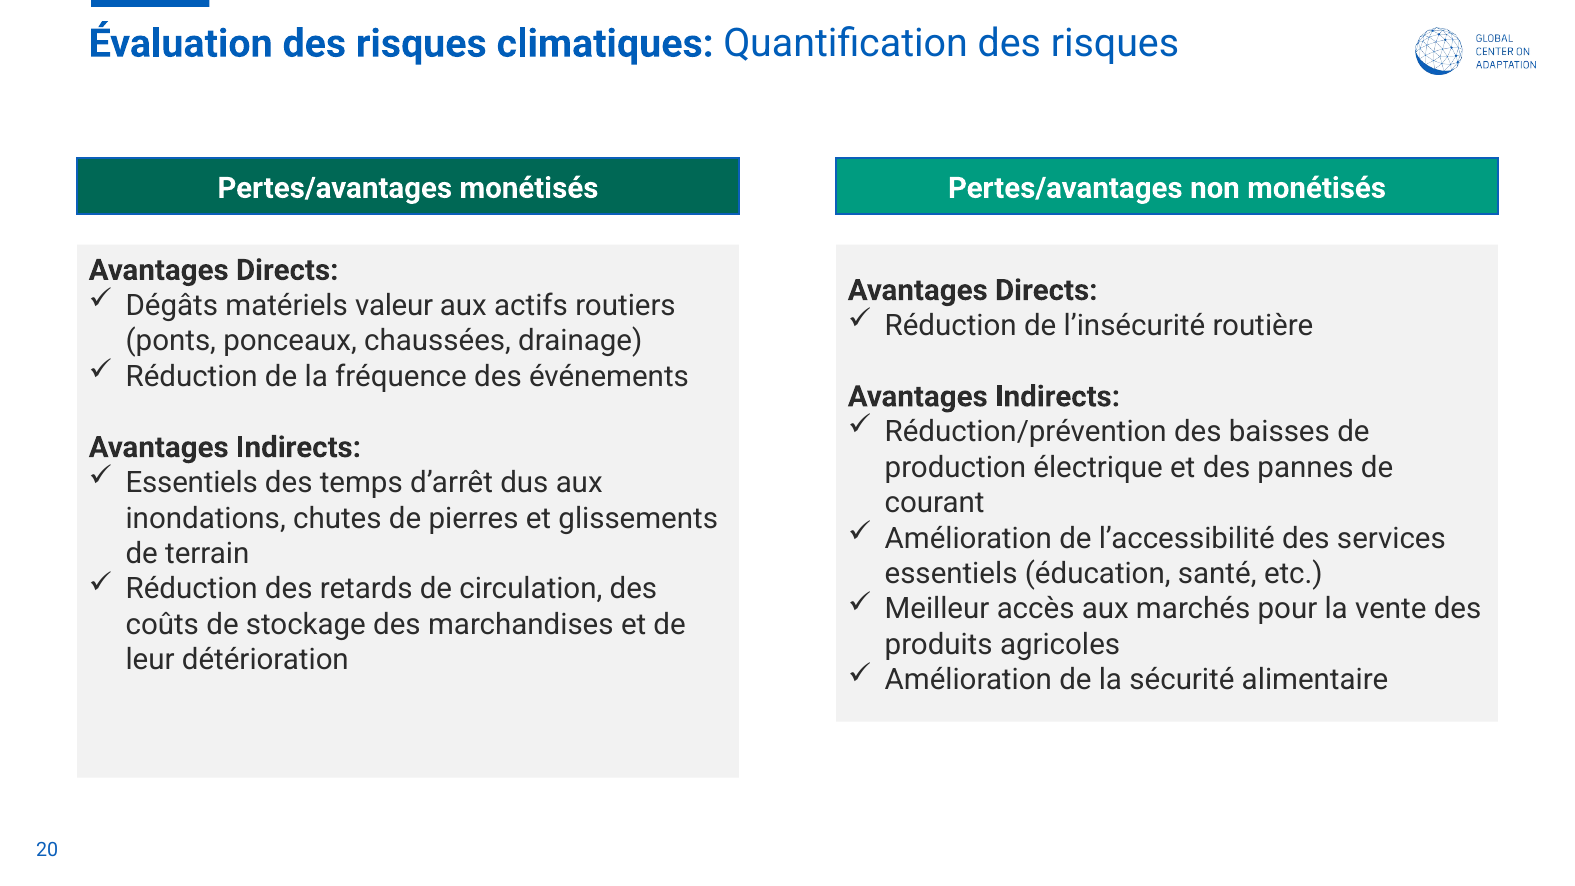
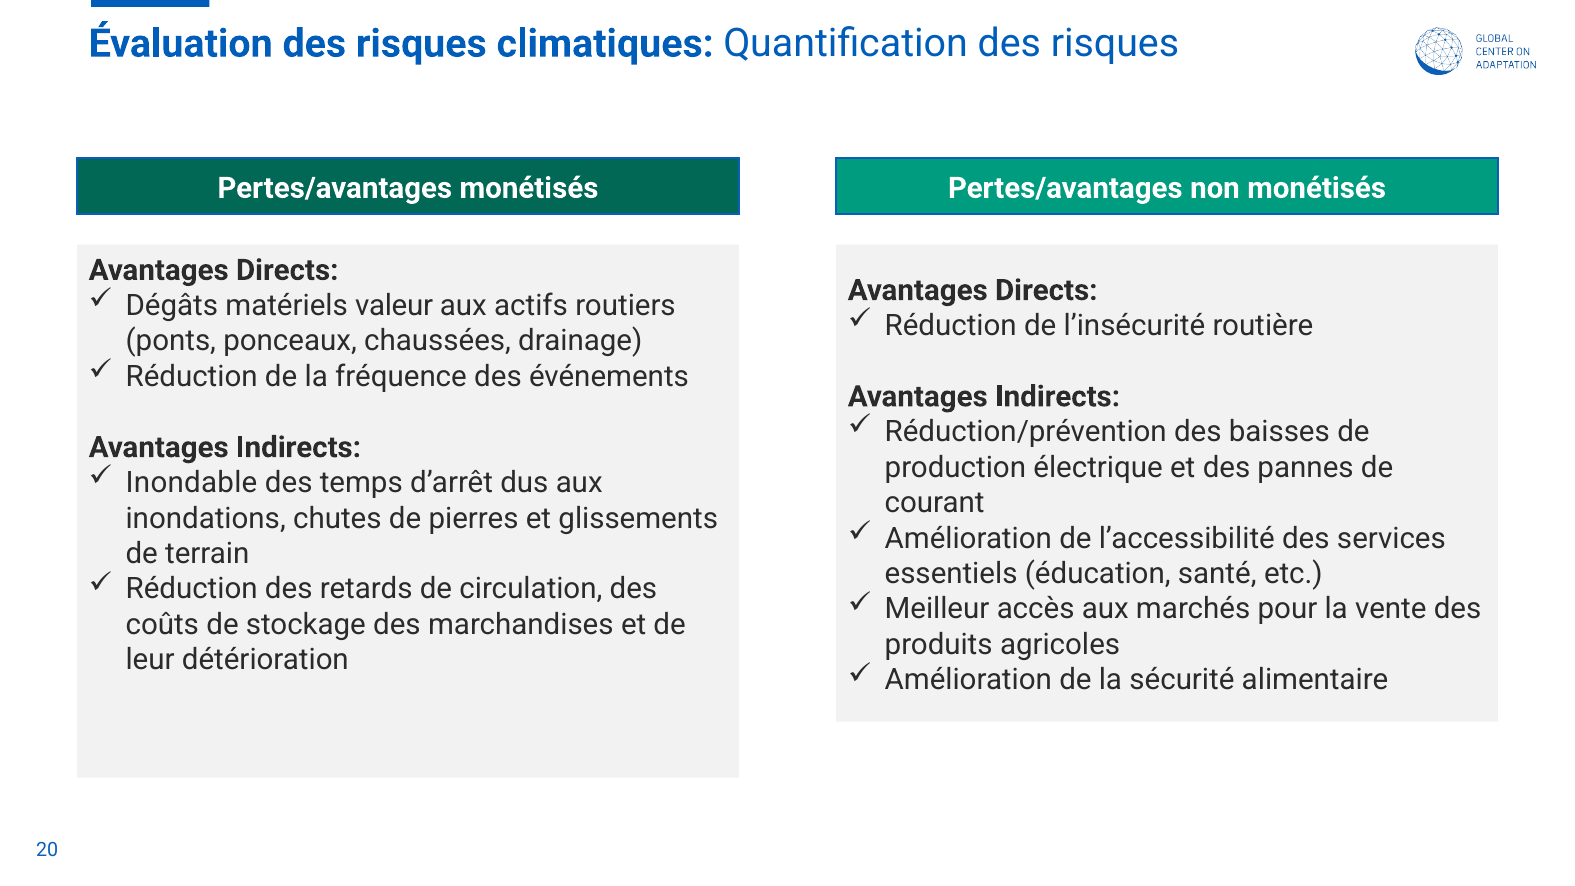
Essentiels at (192, 483): Essentiels -> Inondable
